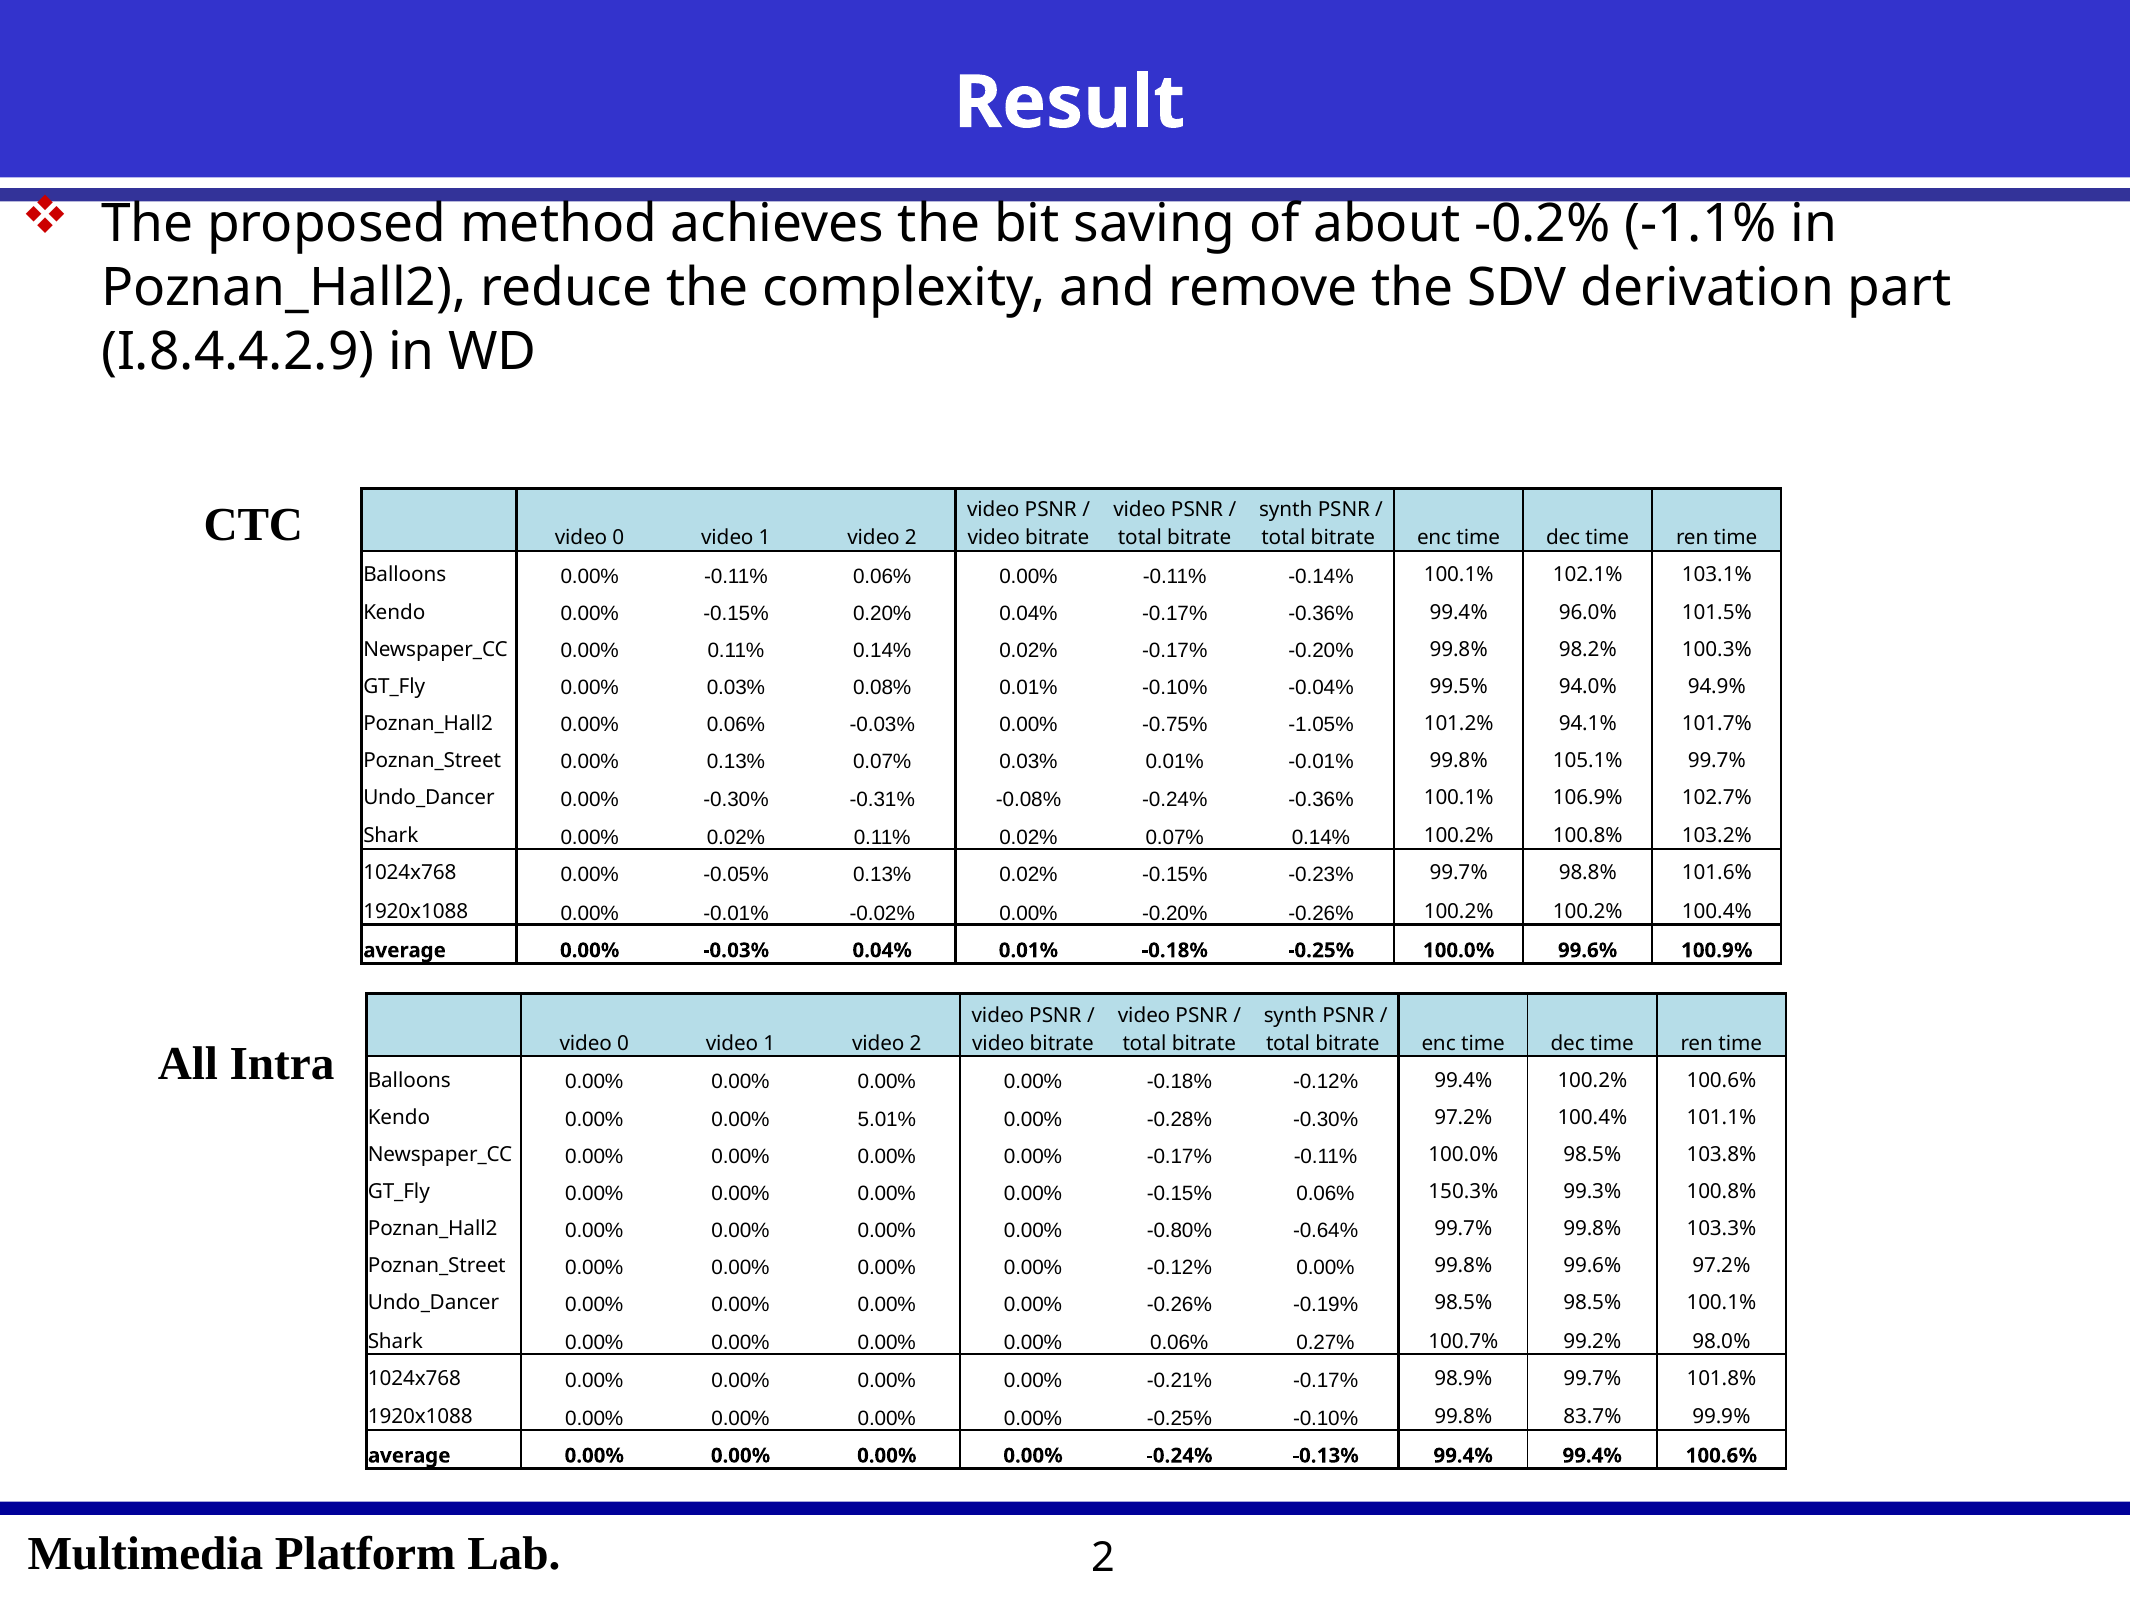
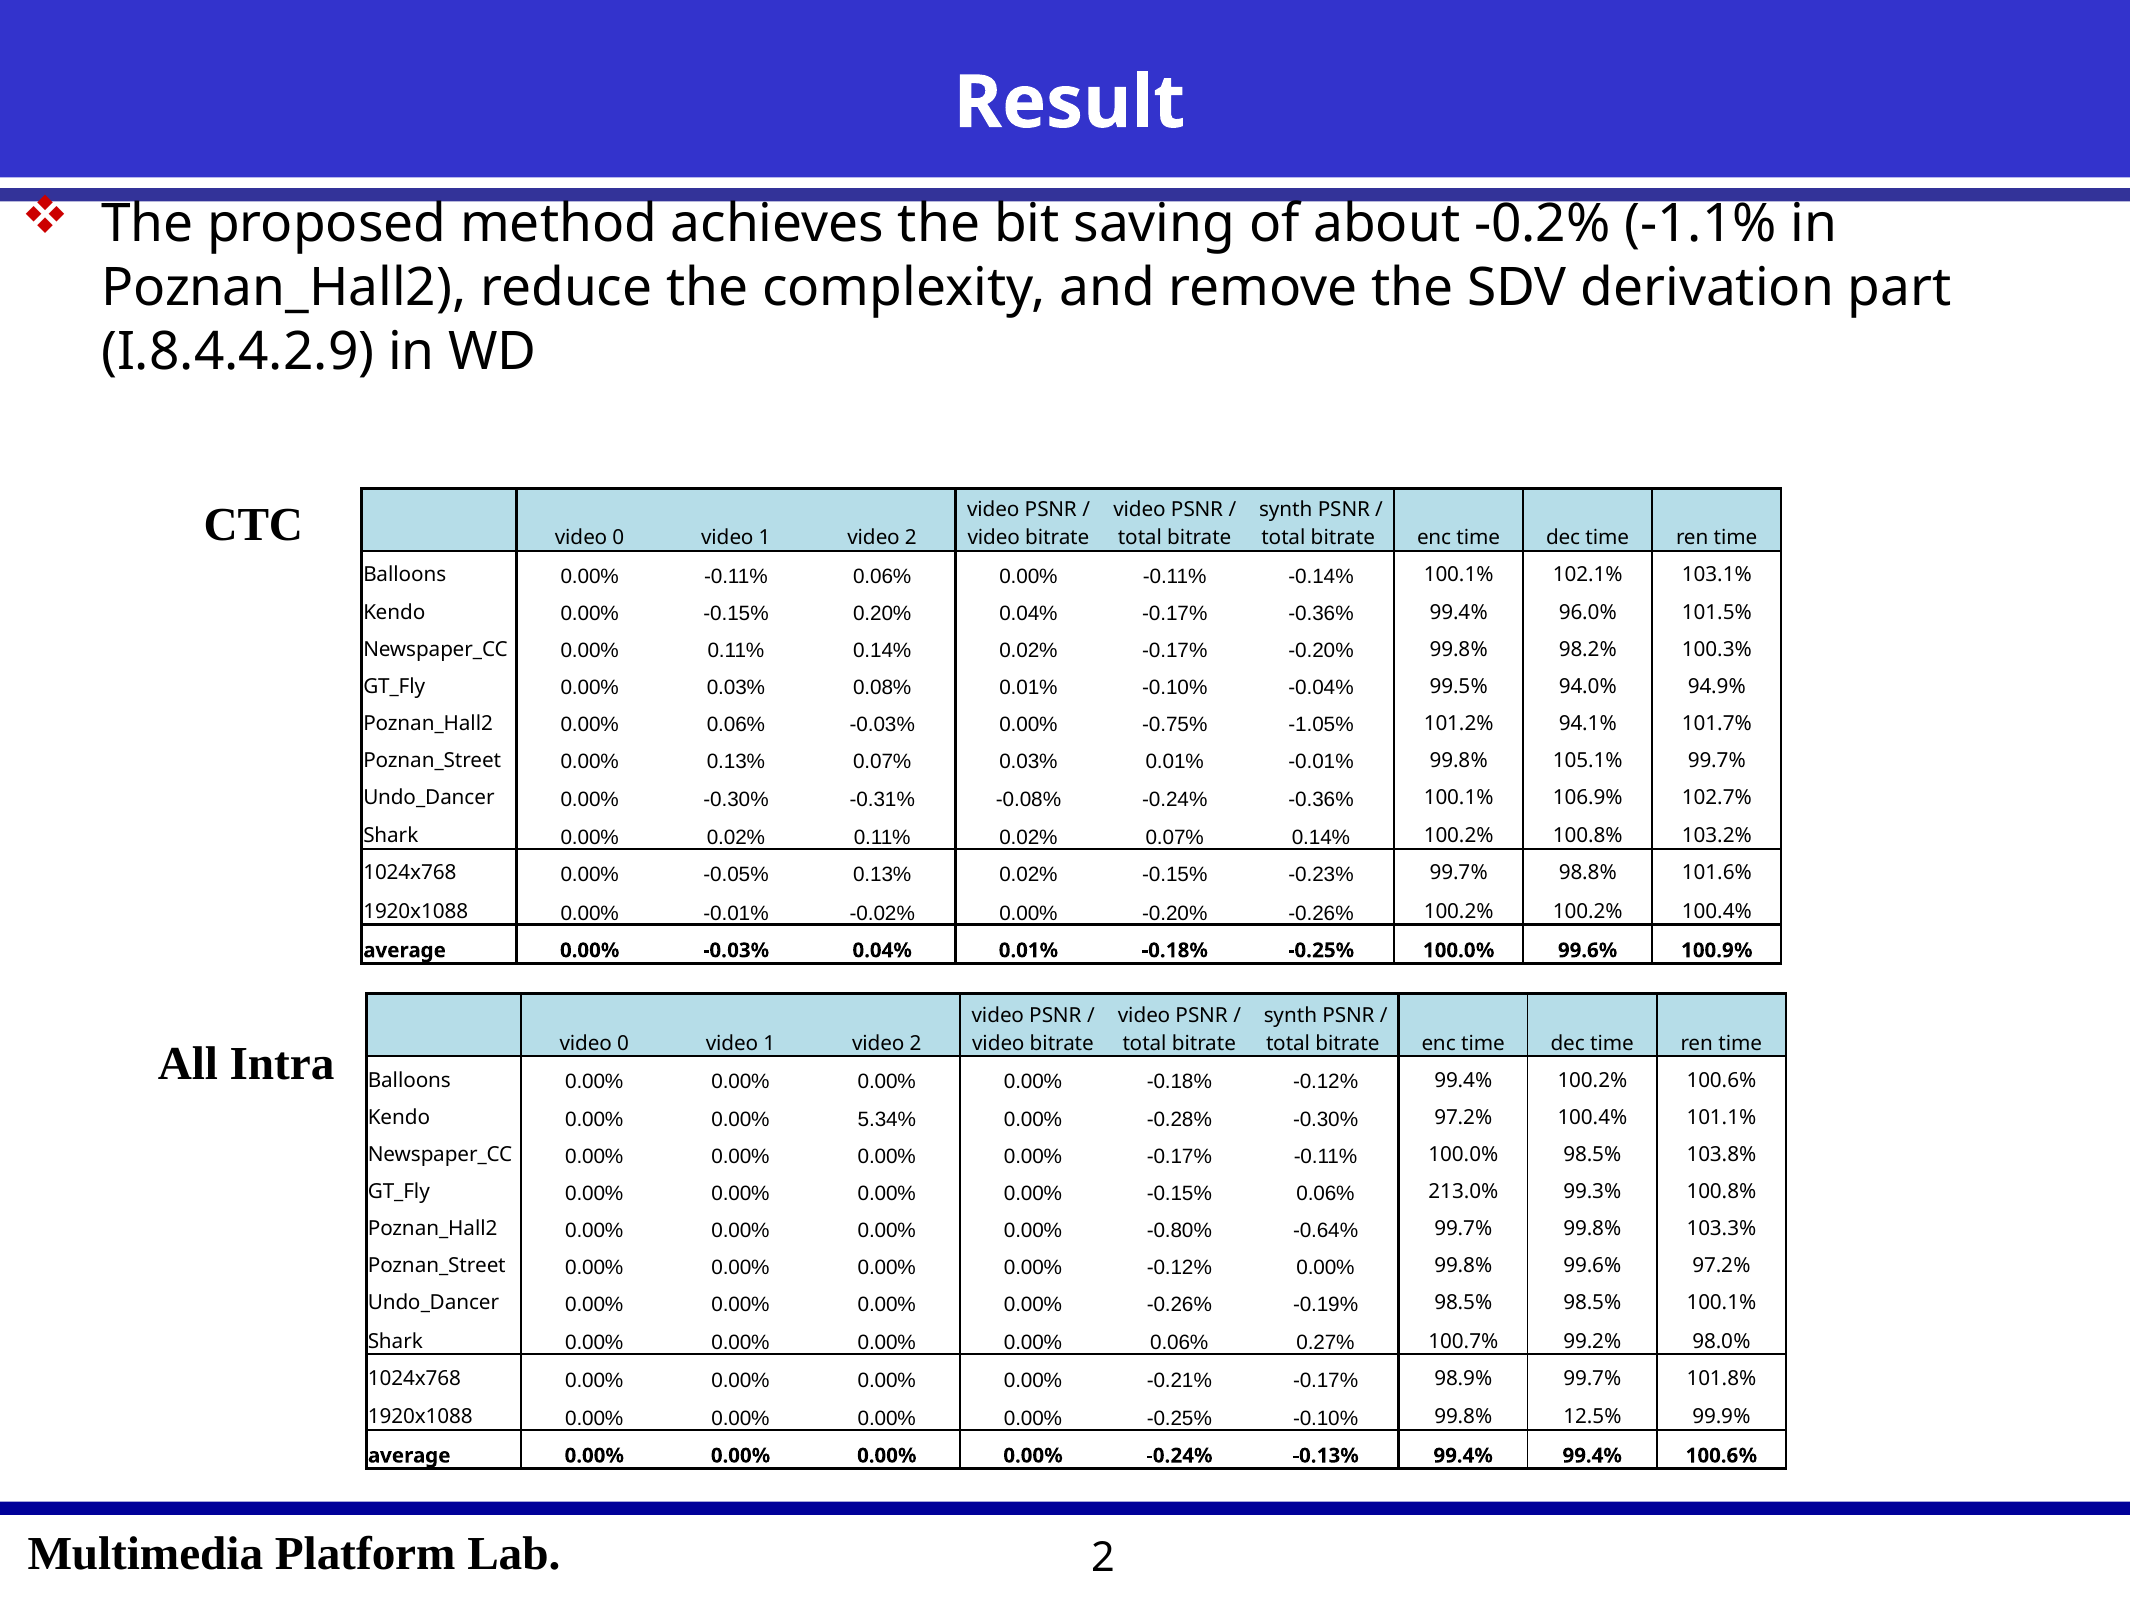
5.01%: 5.01% -> 5.34%
150.3%: 150.3% -> 213.0%
83.7%: 83.7% -> 12.5%
